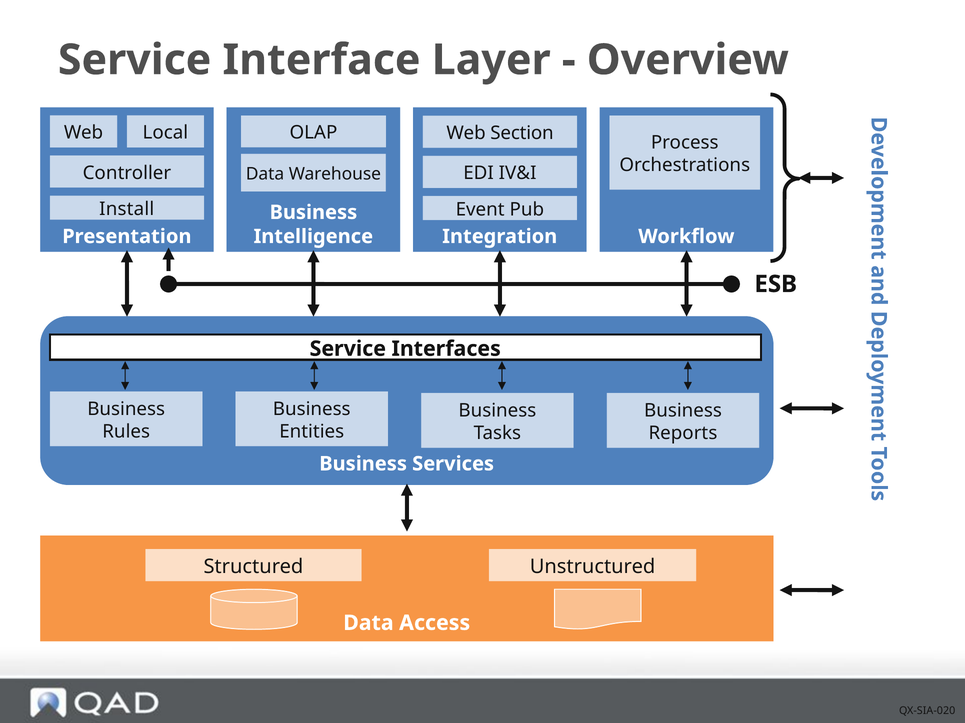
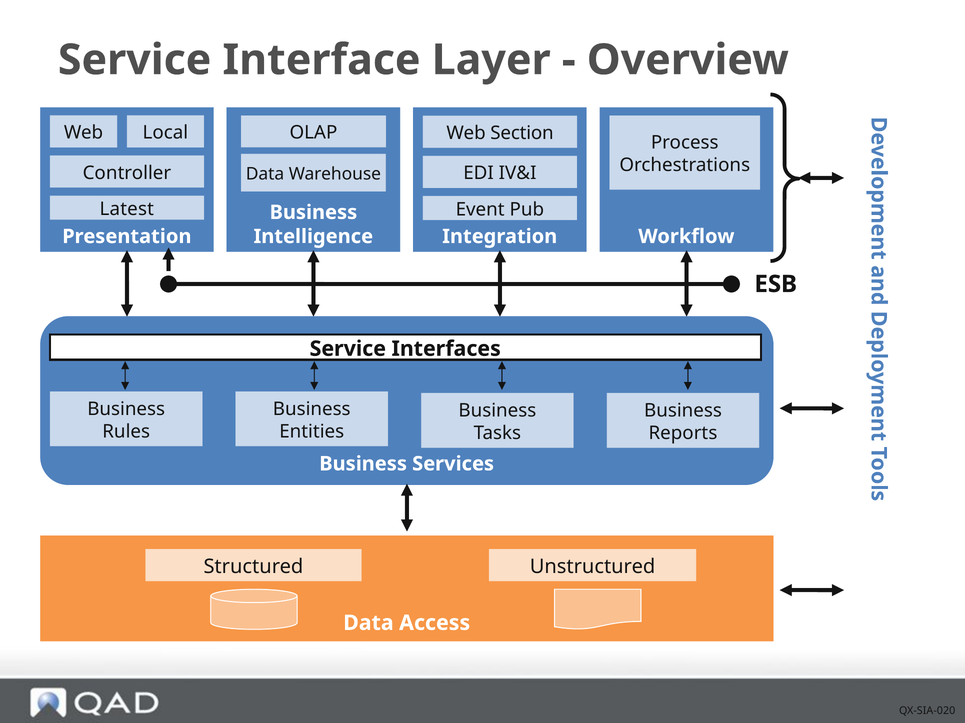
Install: Install -> Latest
